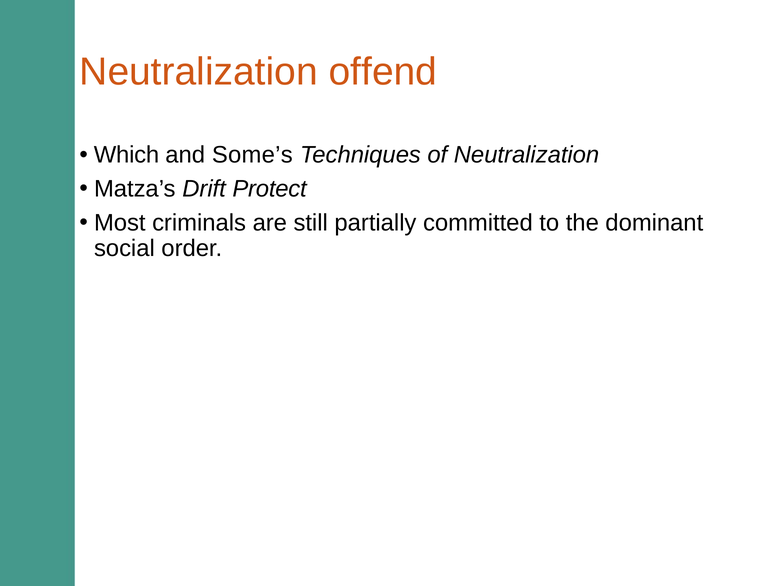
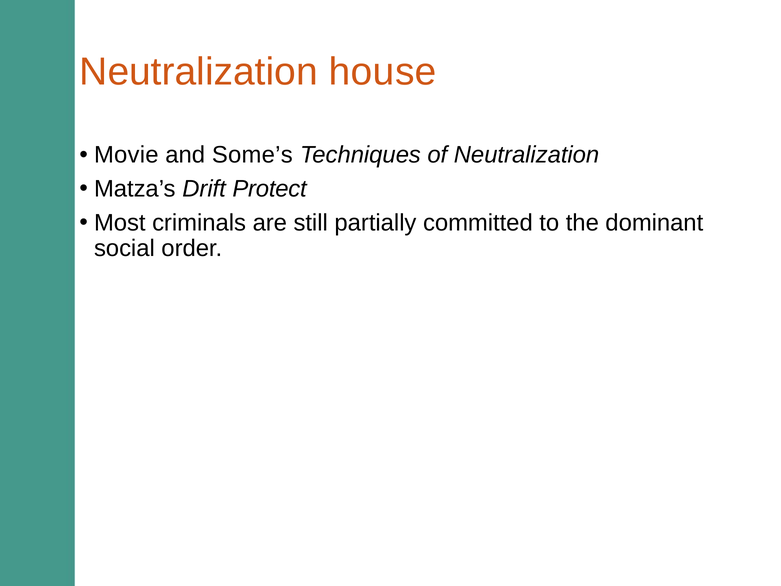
offend: offend -> house
Which: Which -> Movie
